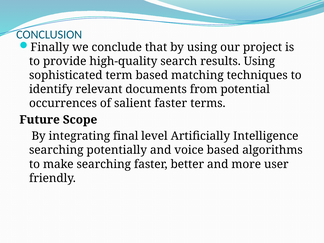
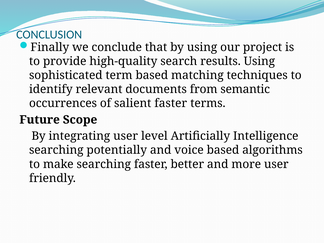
potential: potential -> semantic
integrating final: final -> user
